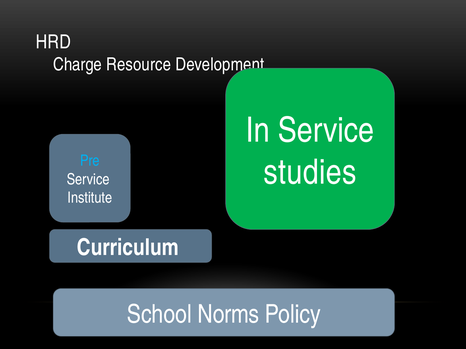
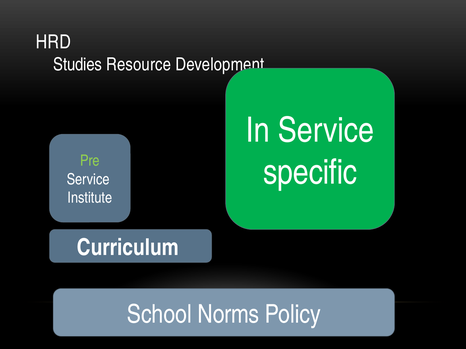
Charge: Charge -> Studies
Pre colour: light blue -> light green
studies: studies -> specific
